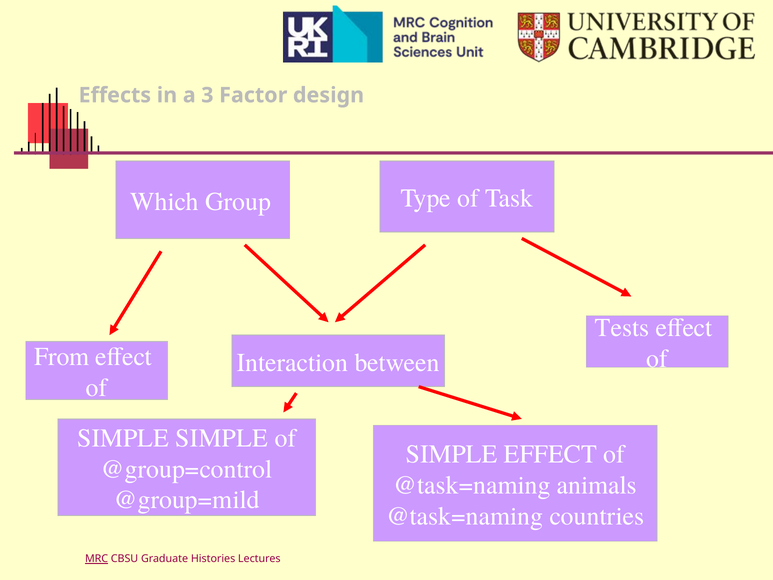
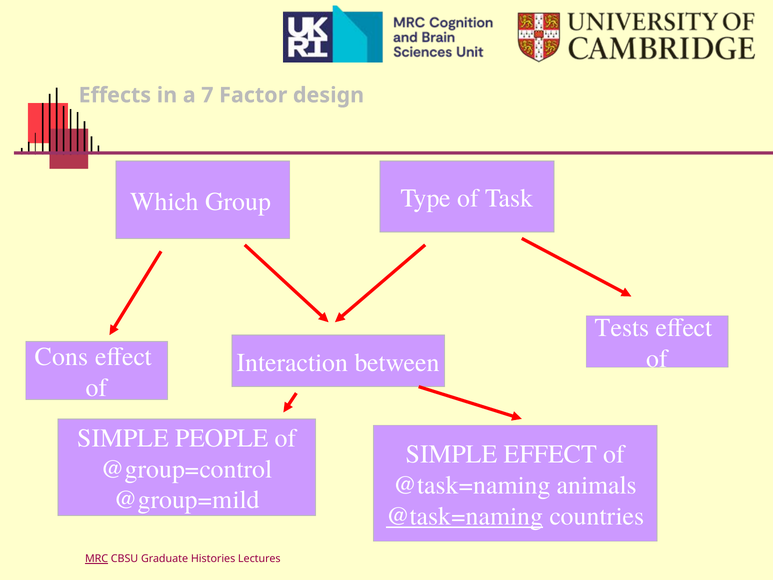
3: 3 -> 7
From: From -> Cons
SIMPLE SIMPLE: SIMPLE -> PEOPLE
@task=naming at (465, 516) underline: none -> present
